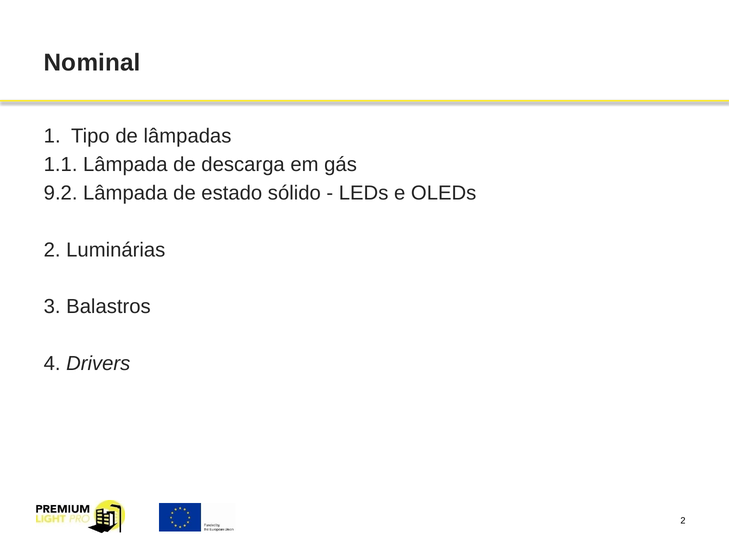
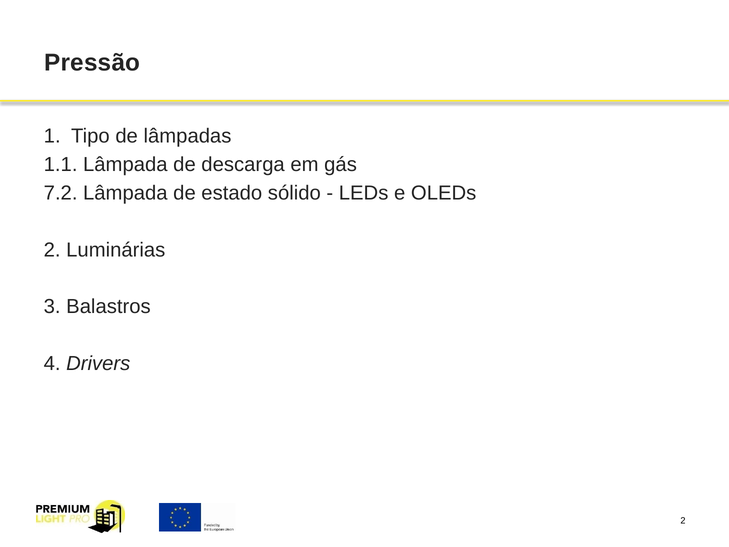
Nominal: Nominal -> Pressão
9.2: 9.2 -> 7.2
